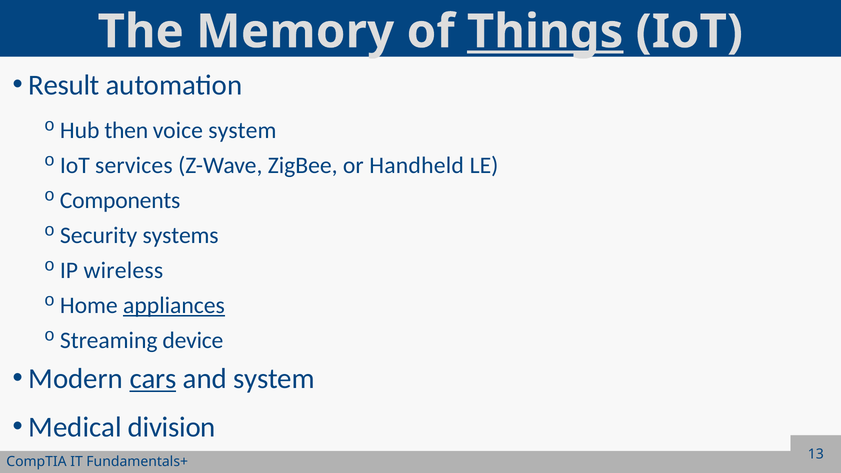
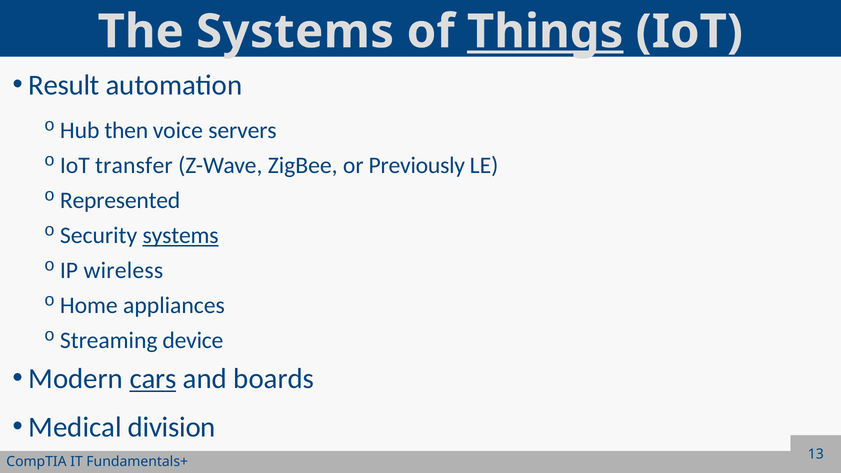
The Memory: Memory -> Systems
voice system: system -> servers
services: services -> transfer
Handheld: Handheld -> Previously
Components: Components -> Represented
systems at (181, 236) underline: none -> present
appliances underline: present -> none
and system: system -> boards
